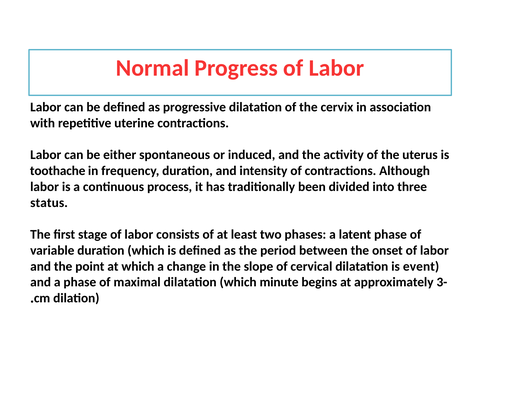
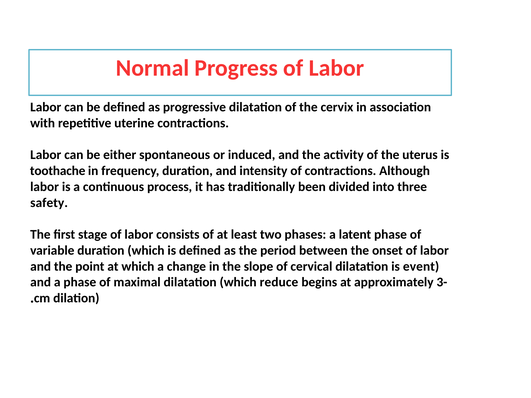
status: status -> safety
minute: minute -> reduce
